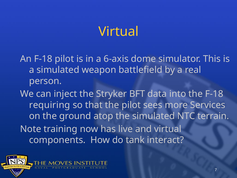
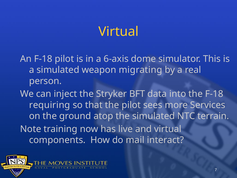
battlefield: battlefield -> migrating
tank: tank -> mail
